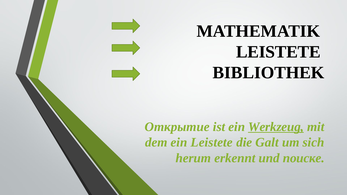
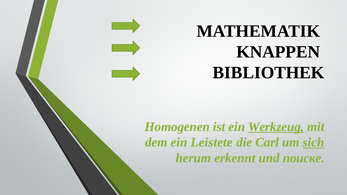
LEISTETE at (278, 52): LEISTETE -> KNAPPEN
Открытие: Открытие -> Homogenen
Galt: Galt -> Carl
sich underline: none -> present
